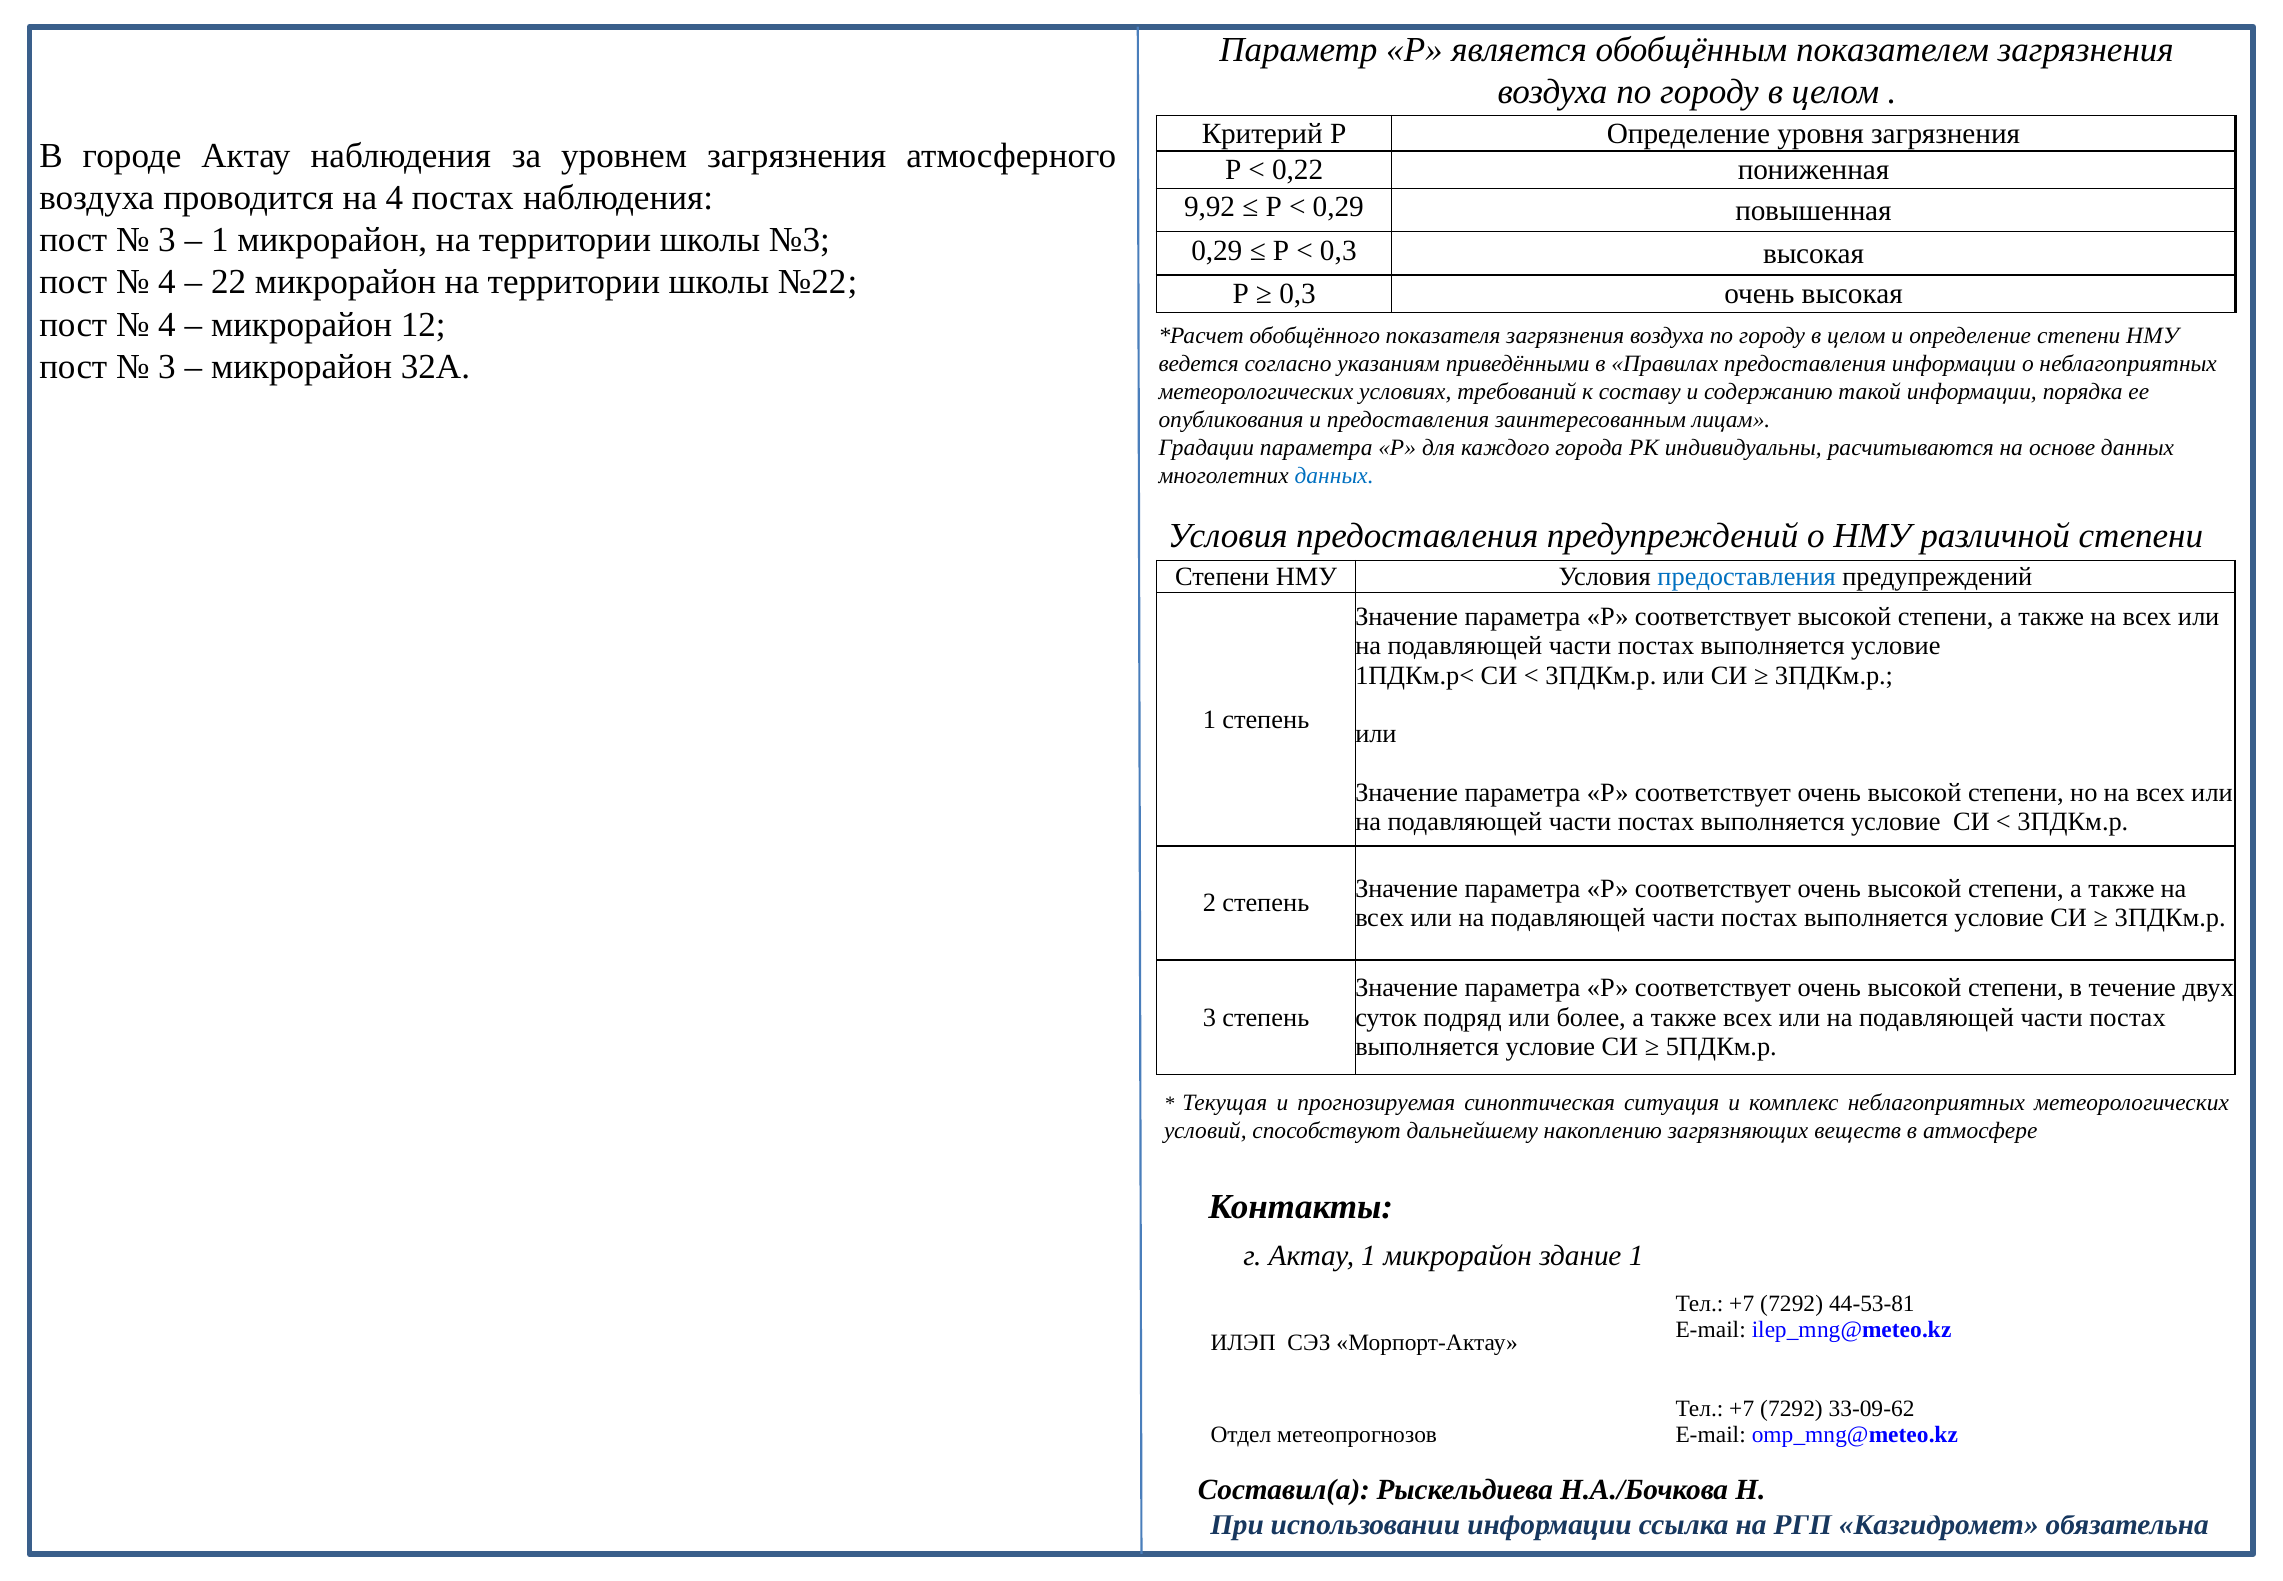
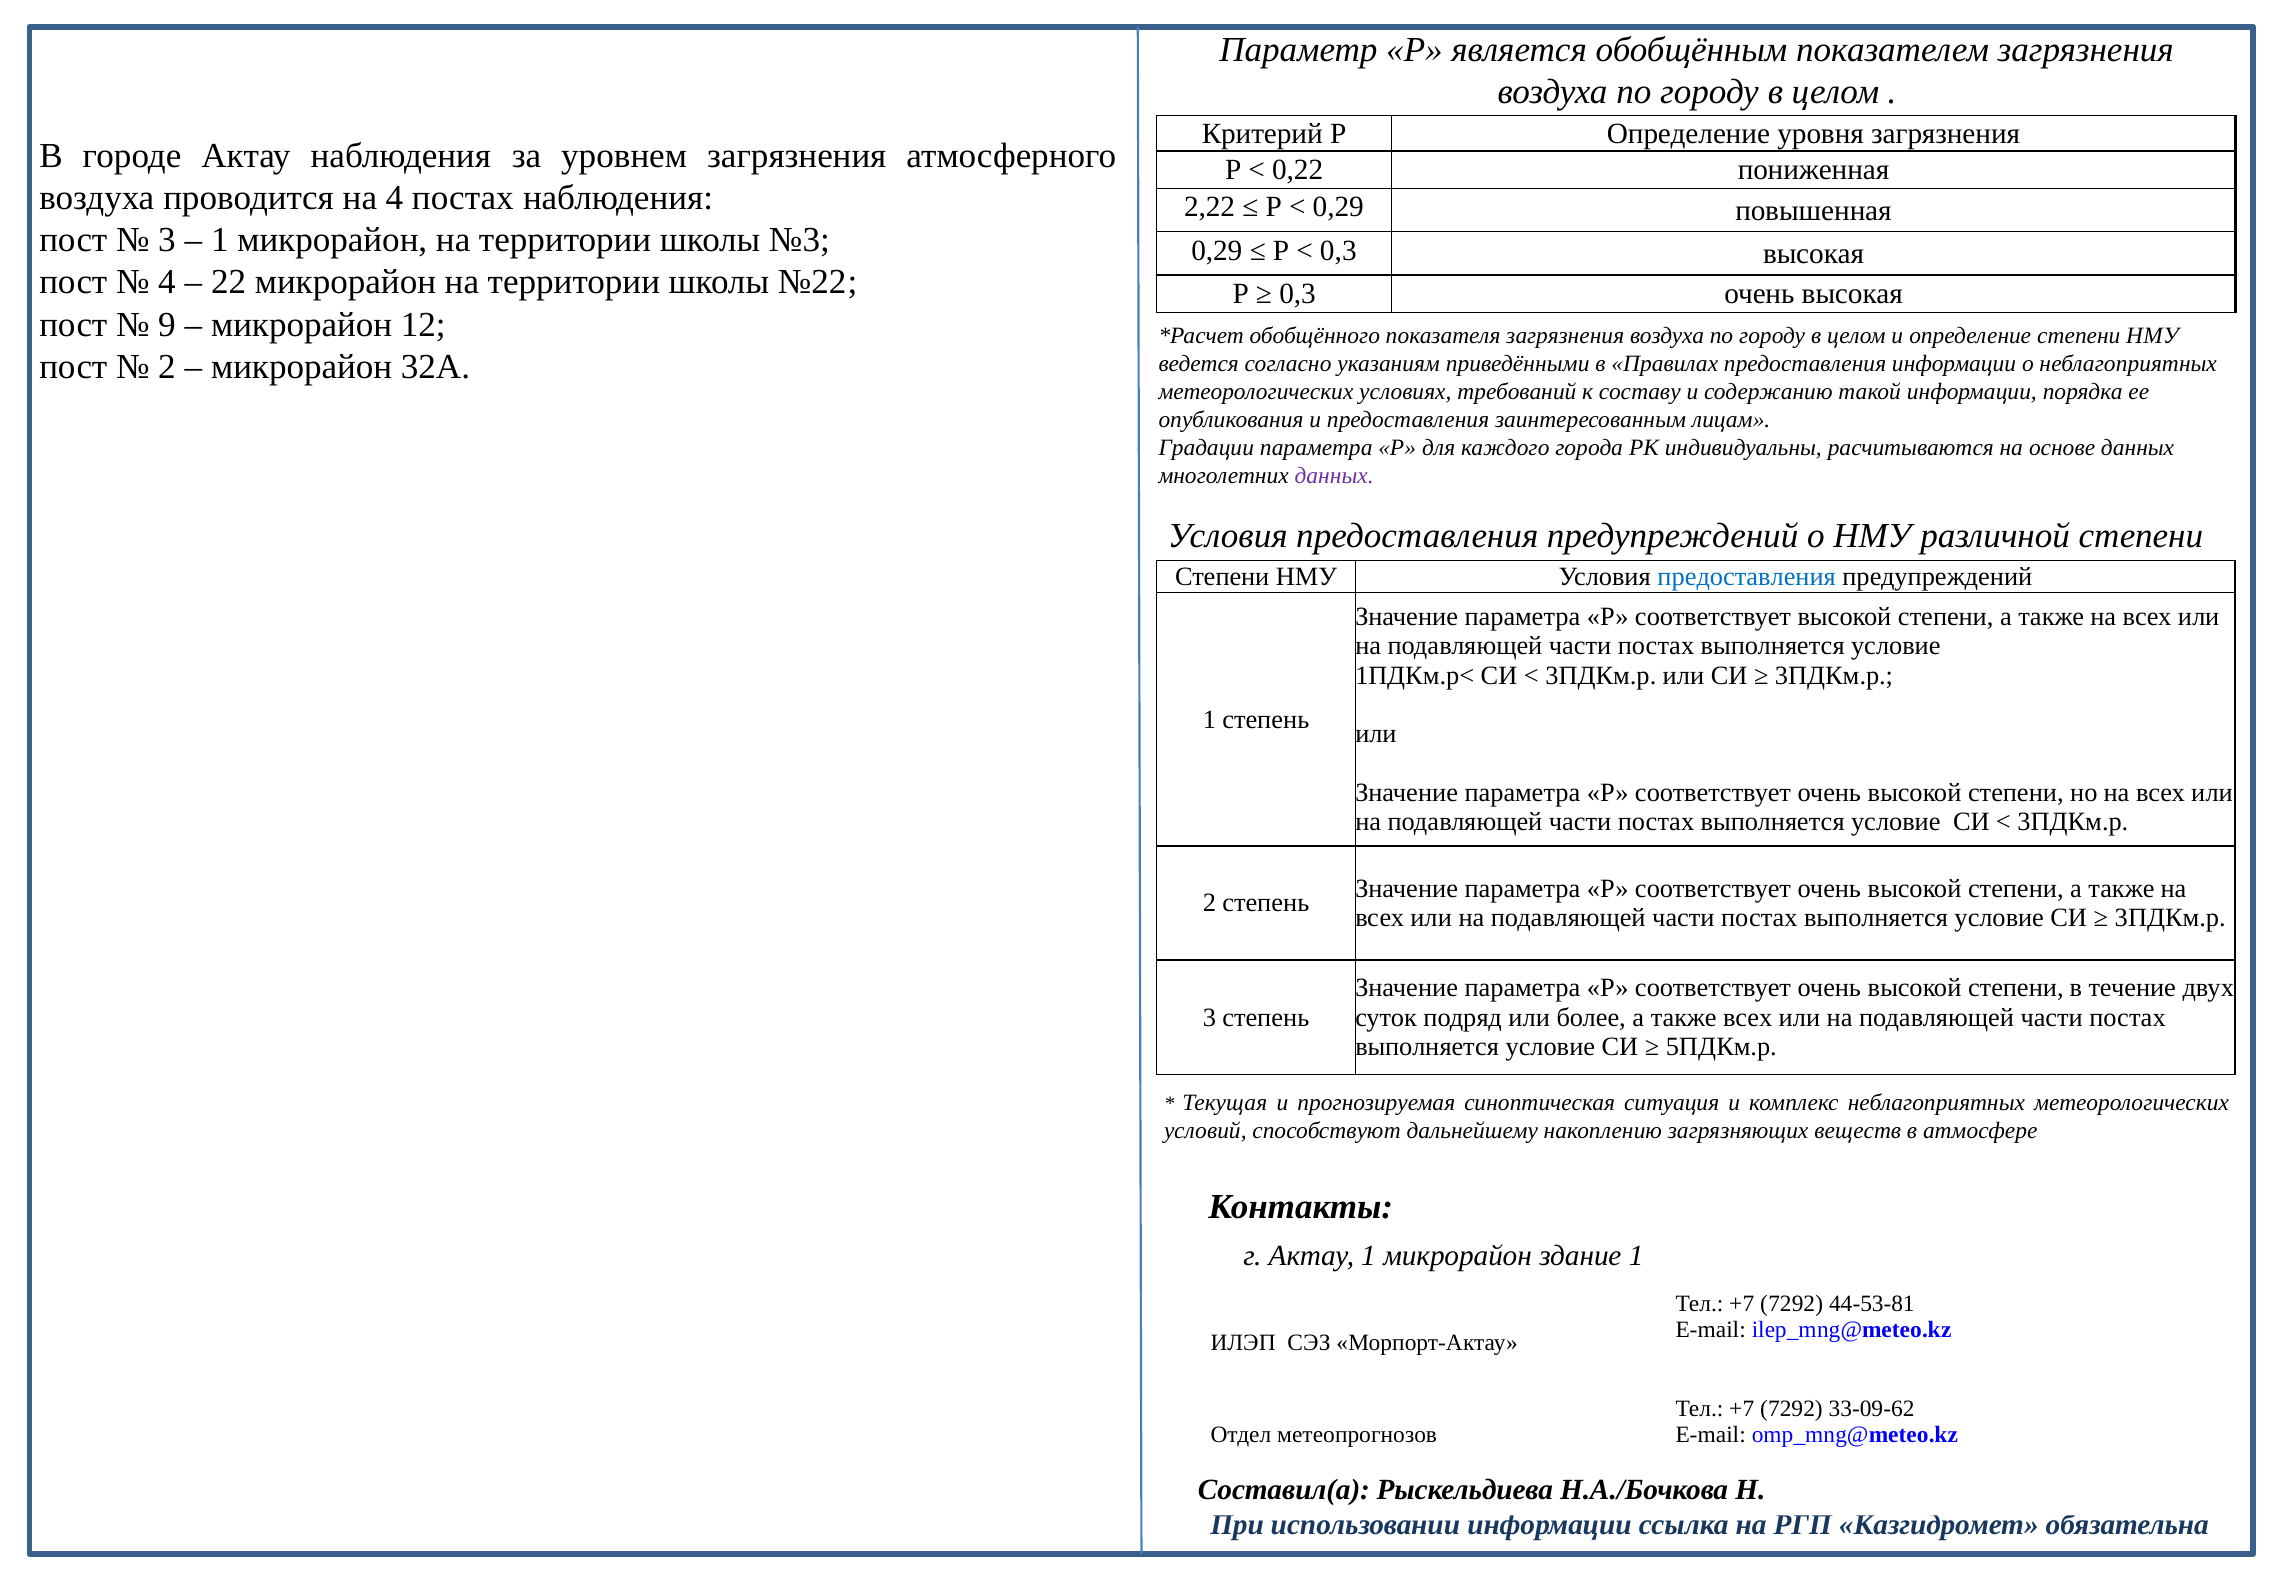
9,92: 9,92 -> 2,22
4 at (167, 324): 4 -> 9
3 at (167, 367): 3 -> 2
данных at (1334, 476) colour: blue -> purple
